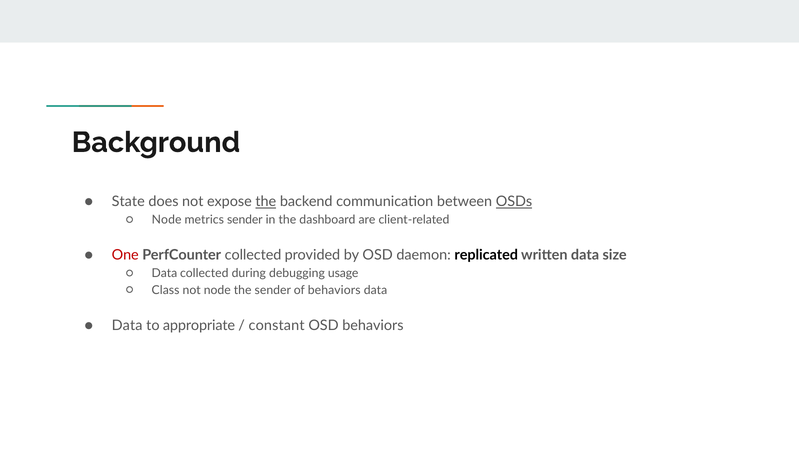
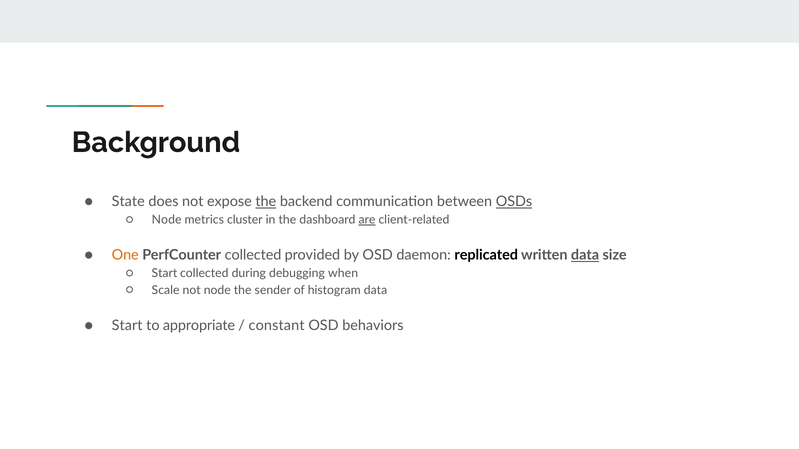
metrics sender: sender -> cluster
are underline: none -> present
One colour: red -> orange
data at (585, 255) underline: none -> present
Data at (164, 273): Data -> Start
usage: usage -> when
Class: Class -> Scale
of behaviors: behaviors -> histogram
Data at (127, 326): Data -> Start
